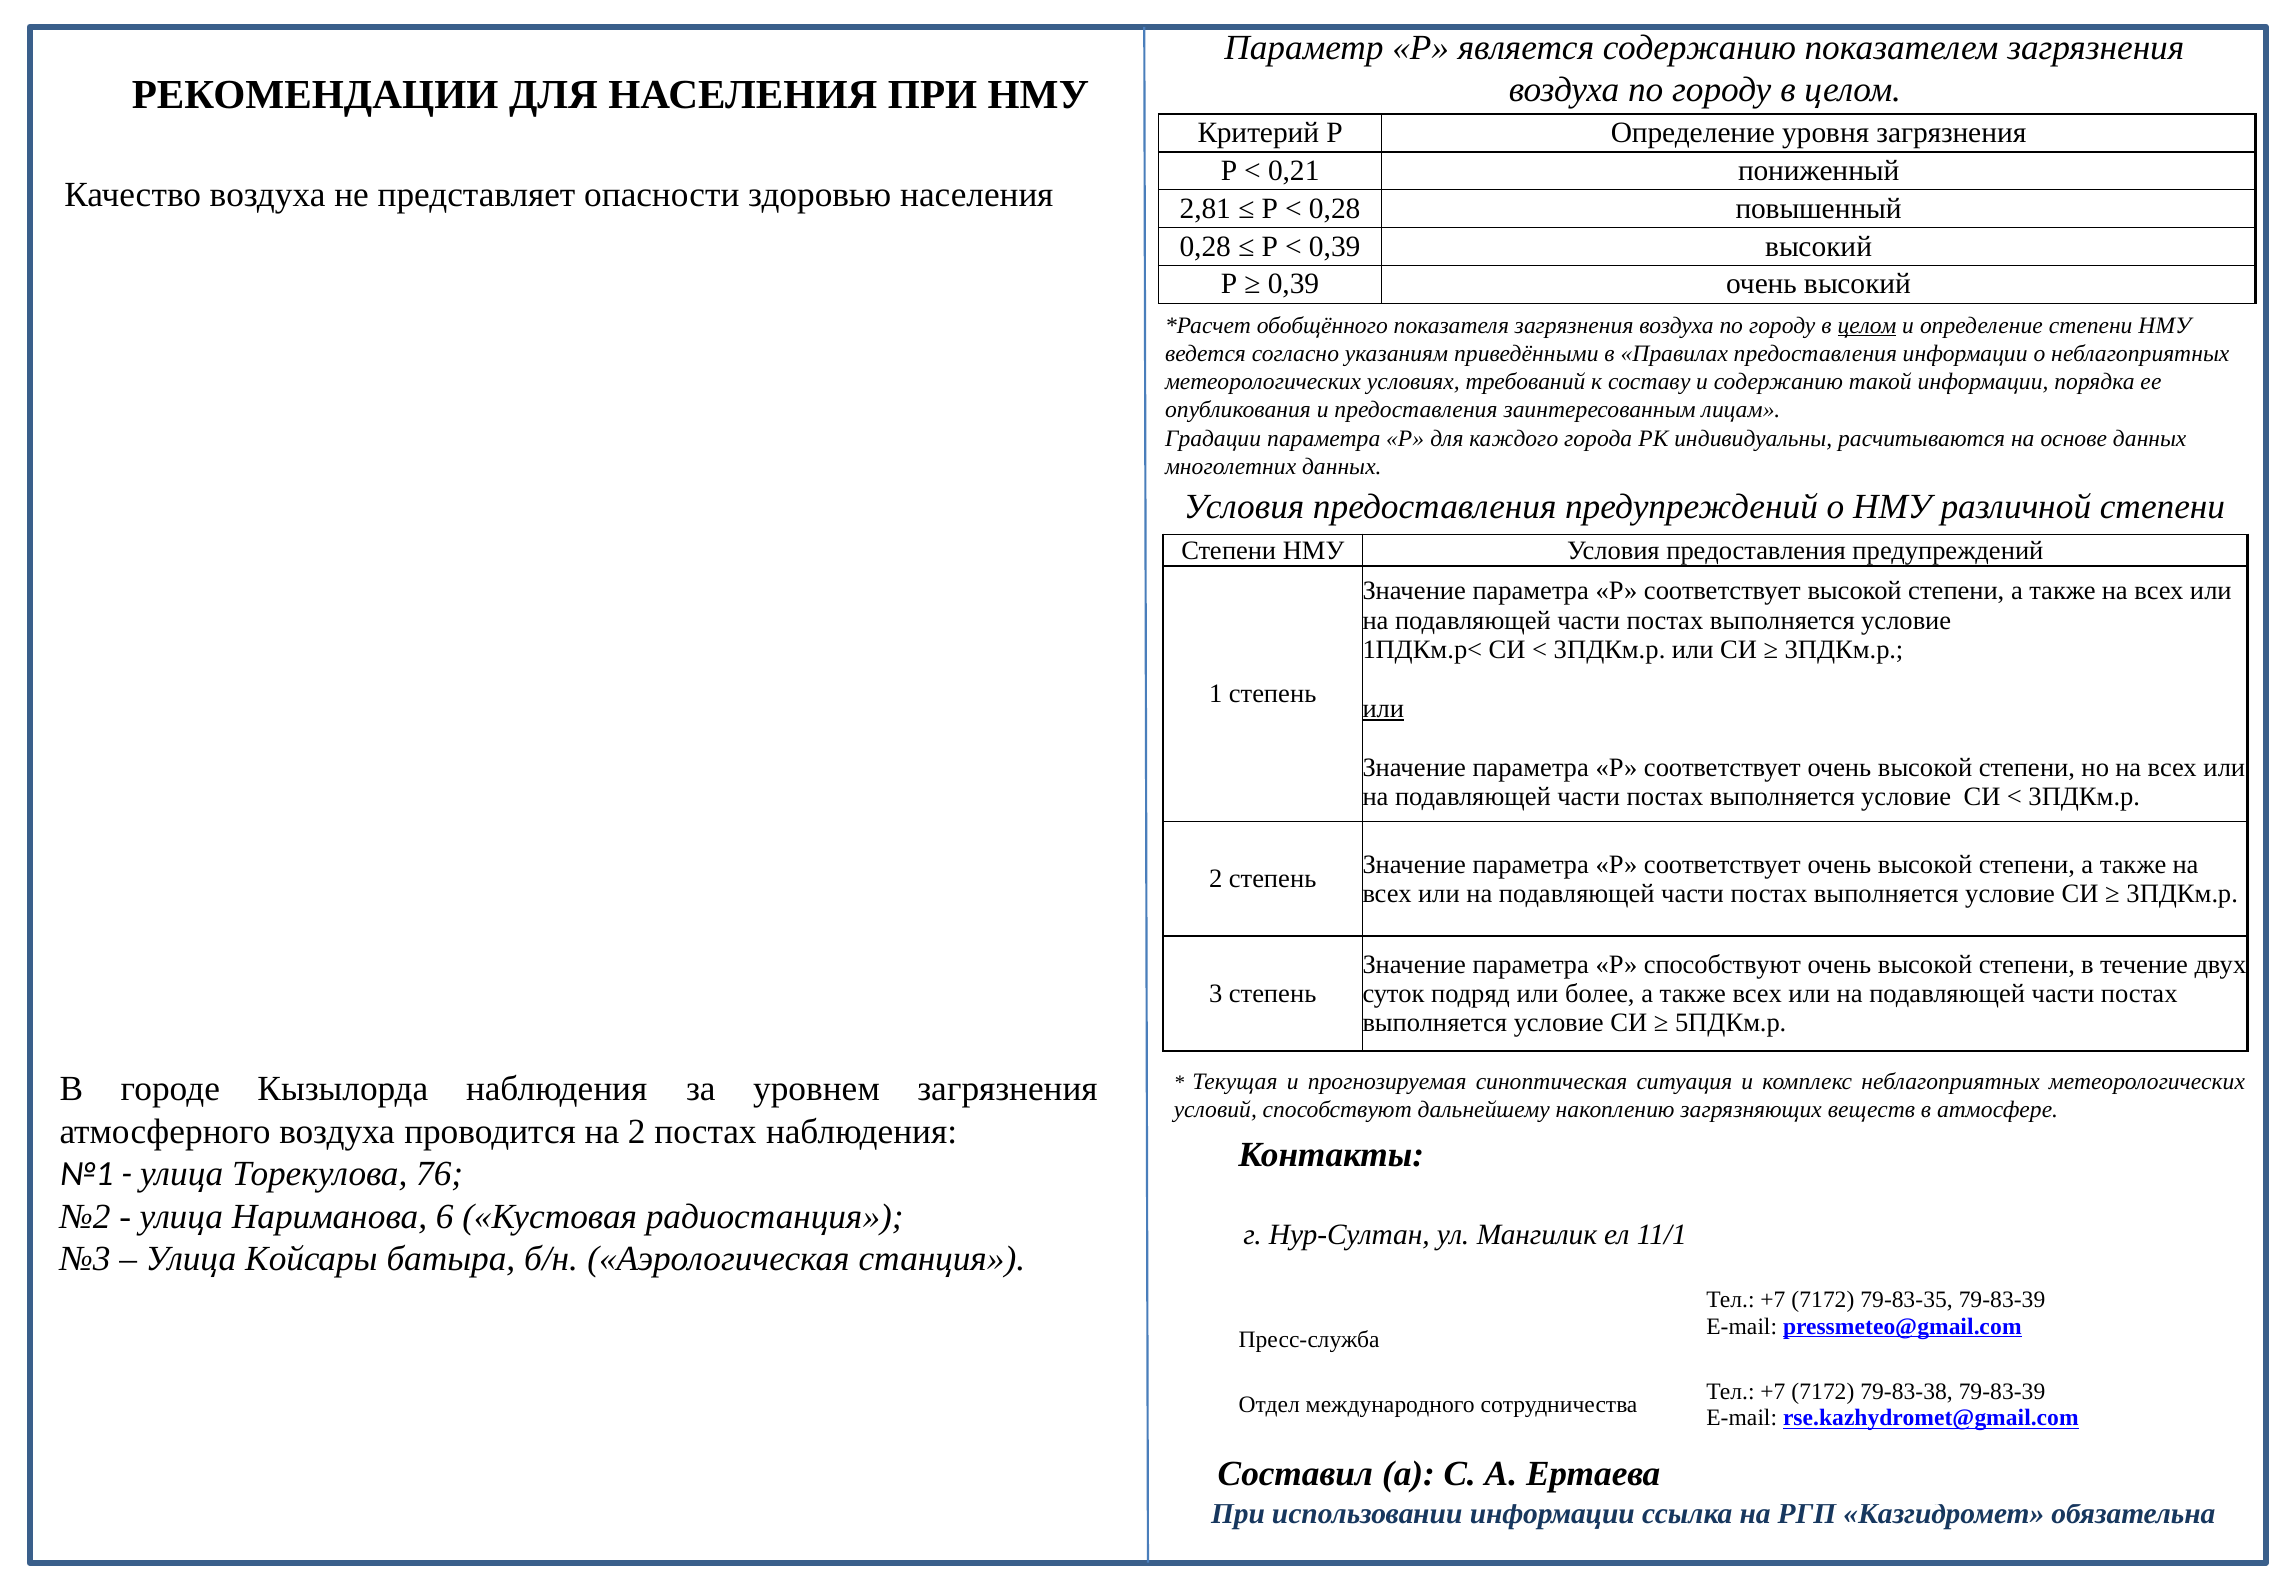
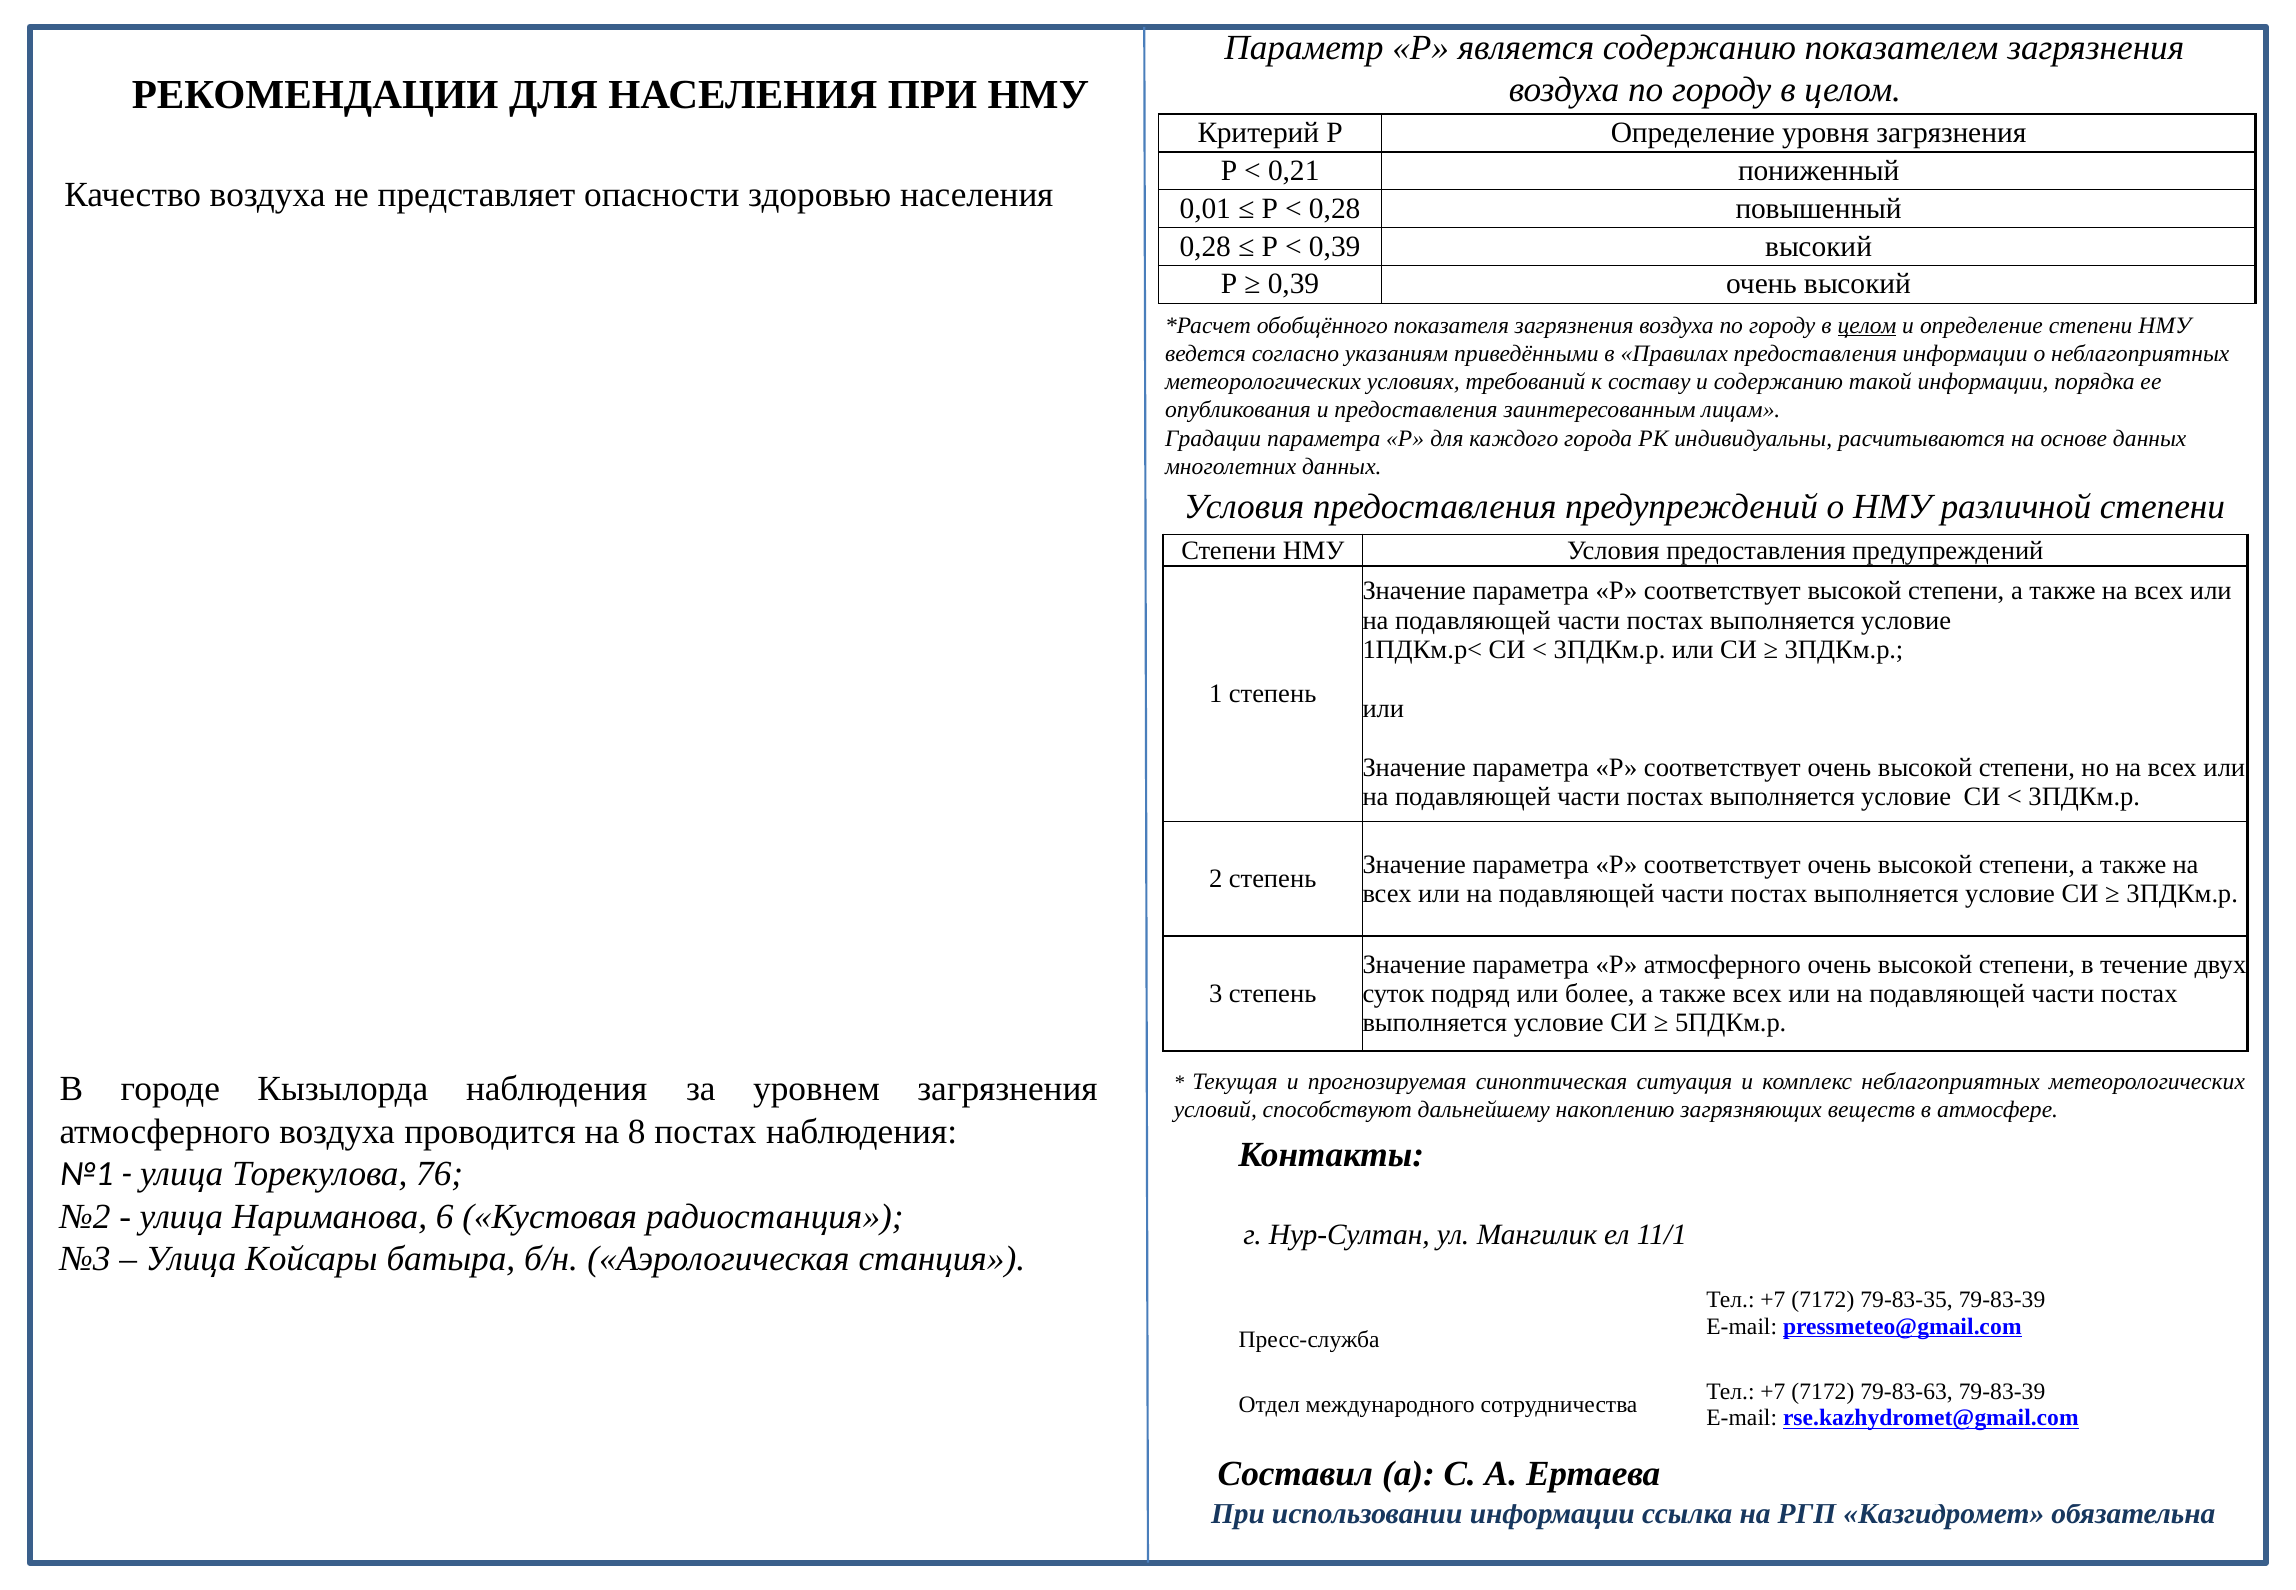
2,81: 2,81 -> 0,01
или at (1383, 708) underline: present -> none
Р способствуют: способствуют -> атмосферного
на 2: 2 -> 8
79-83-38: 79-83-38 -> 79-83-63
